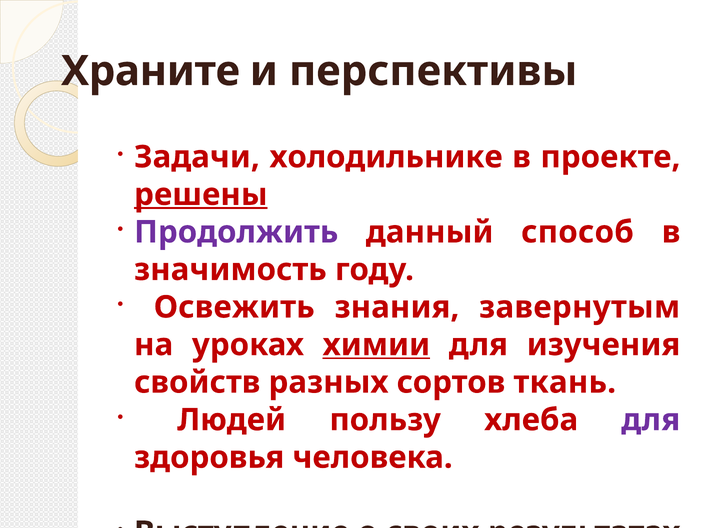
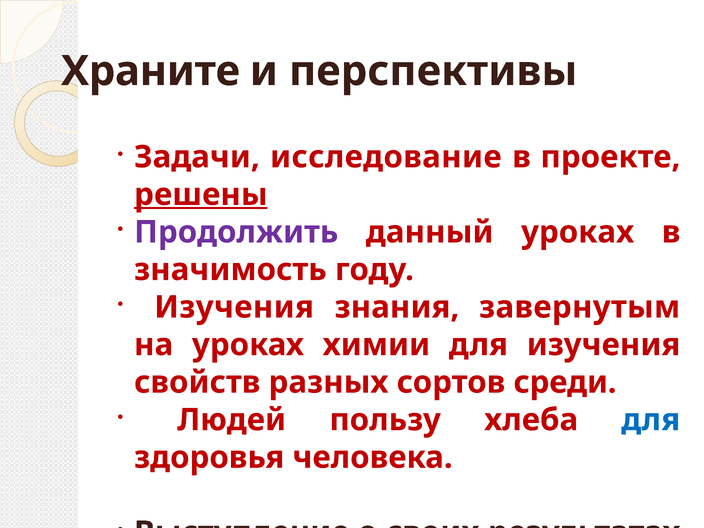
холодильнике: холодильнике -> исследование
данный способ: способ -> уроках
Освежить at (234, 307): Освежить -> Изучения
химии underline: present -> none
ткань: ткань -> среди
для at (651, 420) colour: purple -> blue
